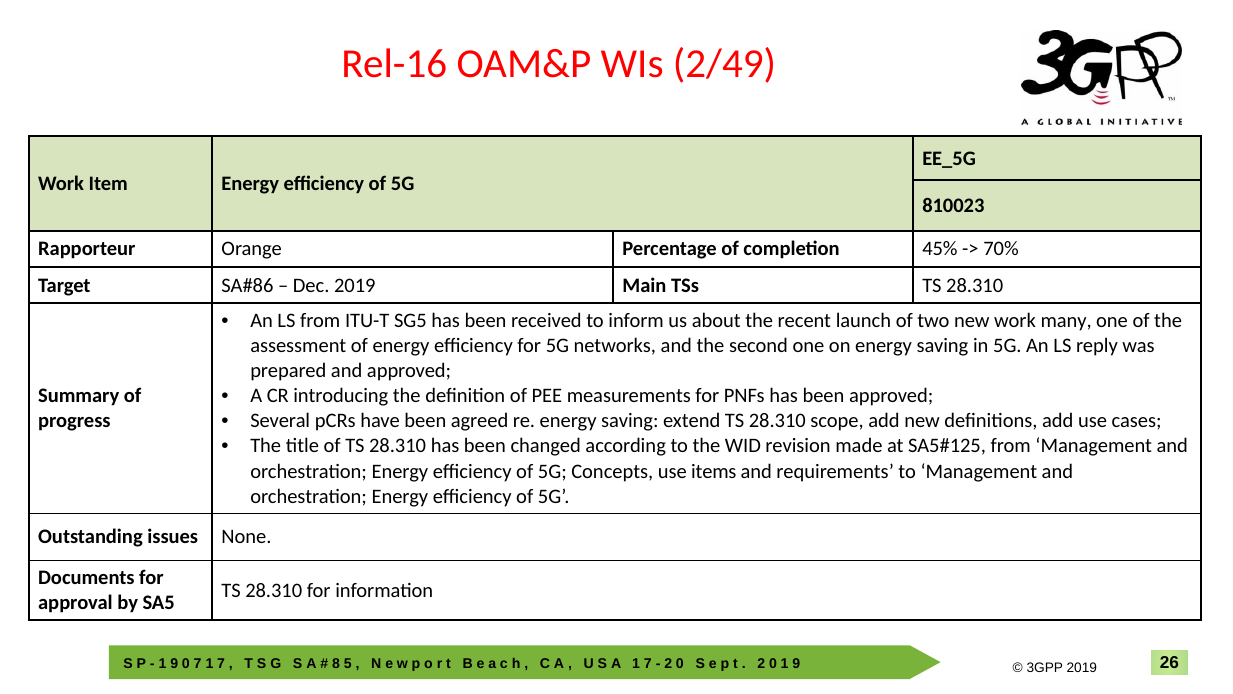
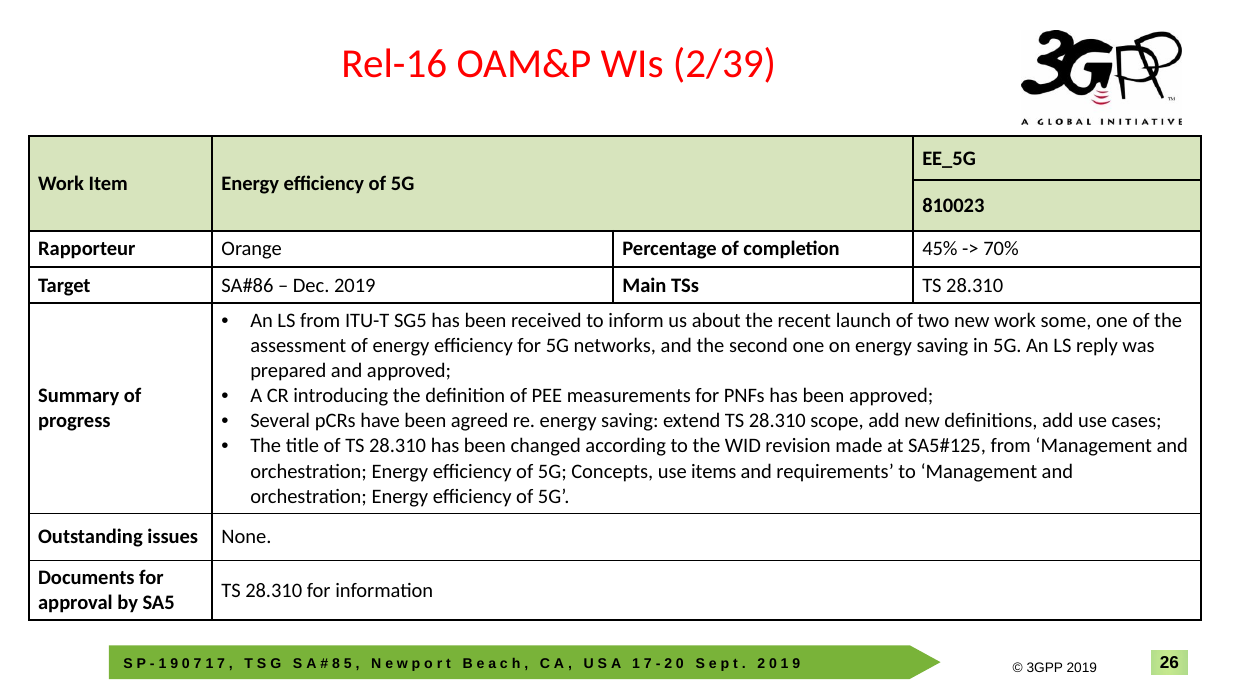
2/49: 2/49 -> 2/39
many: many -> some
